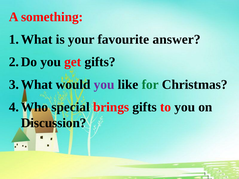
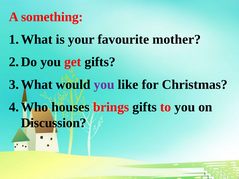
answer: answer -> mother
for colour: green -> black
special: special -> houses
